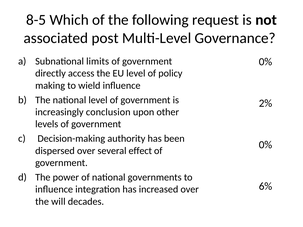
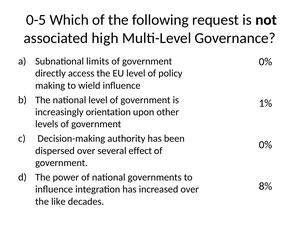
8-5: 8-5 -> 0-5
post: post -> high
2%: 2% -> 1%
conclusion: conclusion -> orientation
6%: 6% -> 8%
will: will -> like
